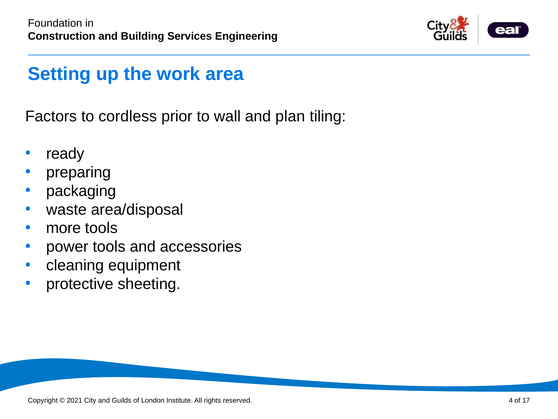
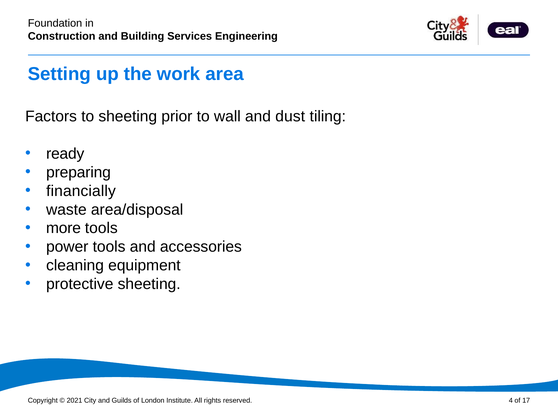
to cordless: cordless -> sheeting
plan: plan -> dust
packaging: packaging -> financially
